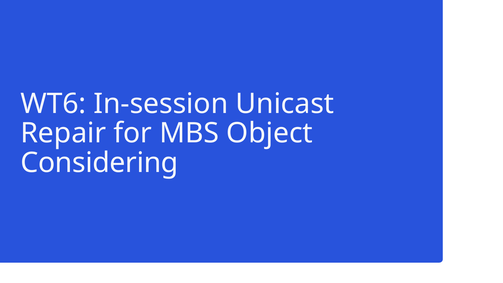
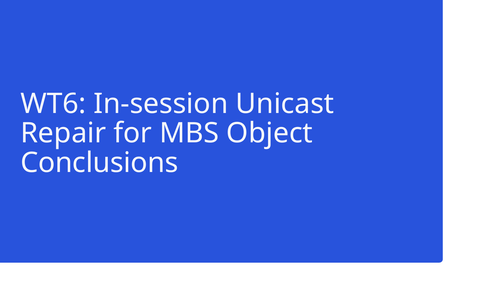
Considering: Considering -> Conclusions
